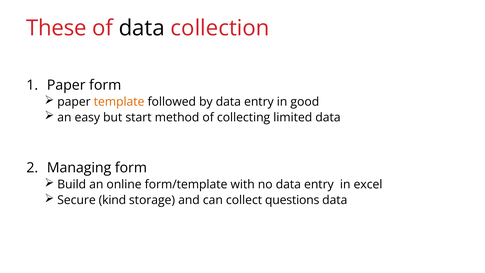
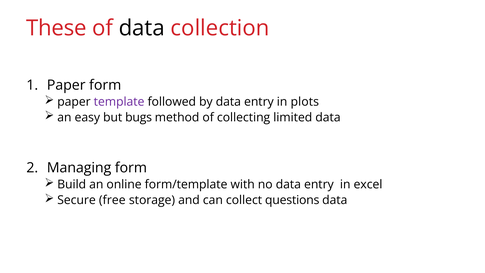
template colour: orange -> purple
good: good -> plots
start: start -> bugs
kind: kind -> free
